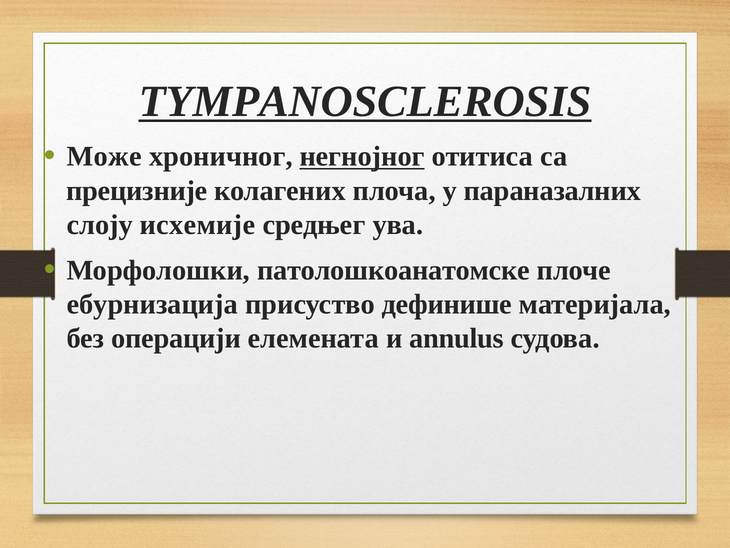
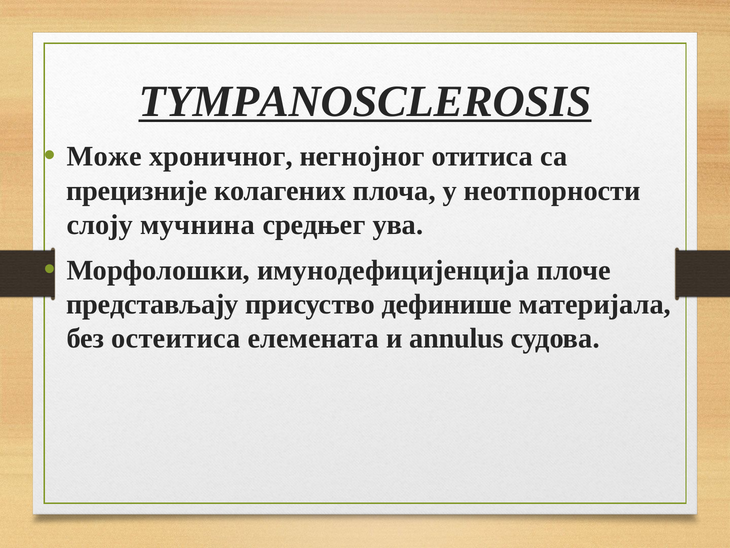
негнојног underline: present -> none
параназалних: параназалних -> неотпорности
исхемије: исхемије -> мучнина
патолошкоанатомске: патолошкоанатомске -> имунодефицијенција
ебурнизација: ебурнизација -> представљају
операцији: операцији -> остеитиса
